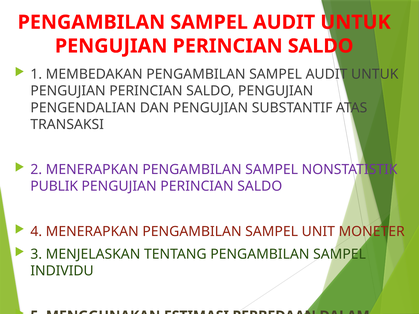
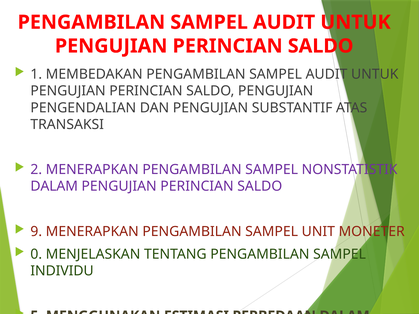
PUBLIK at (54, 187): PUBLIK -> DALAM
4: 4 -> 9
3: 3 -> 0
